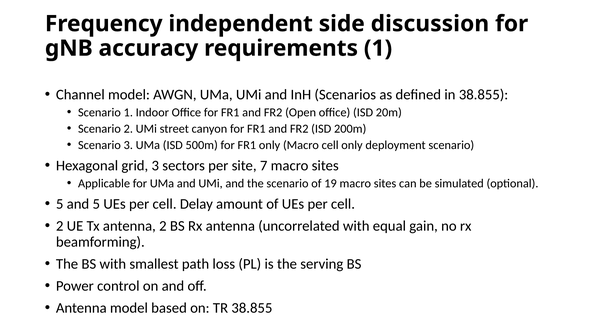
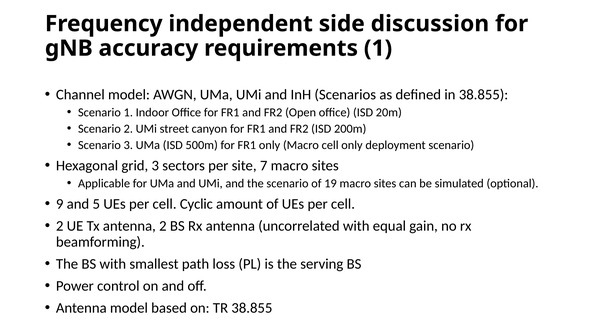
5 at (60, 204): 5 -> 9
Delay: Delay -> Cyclic
